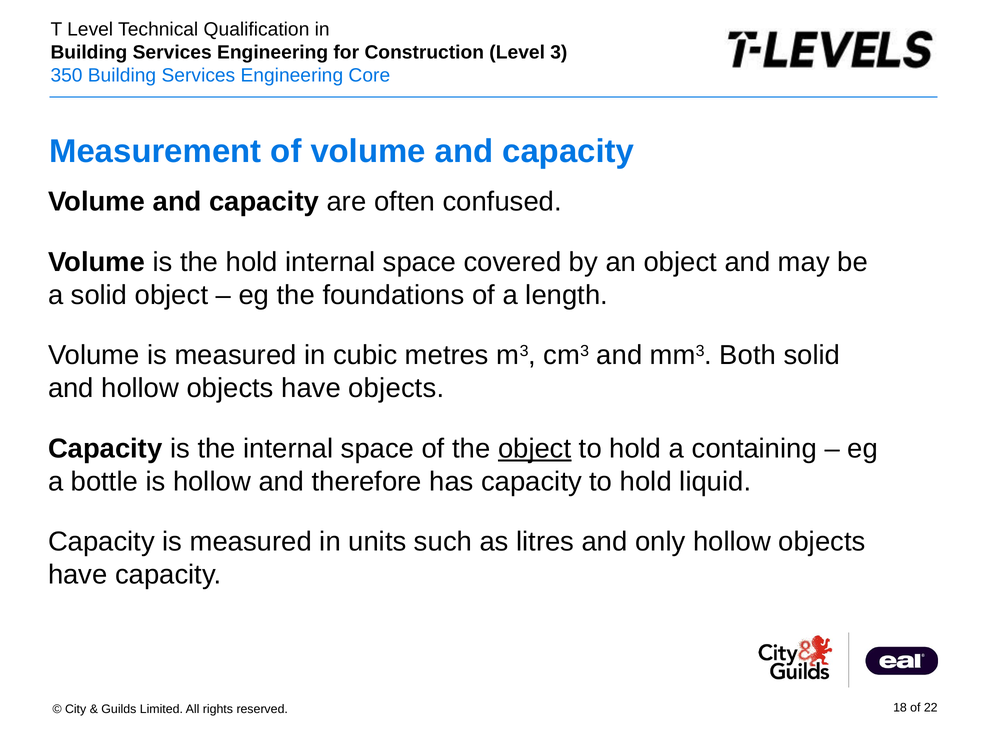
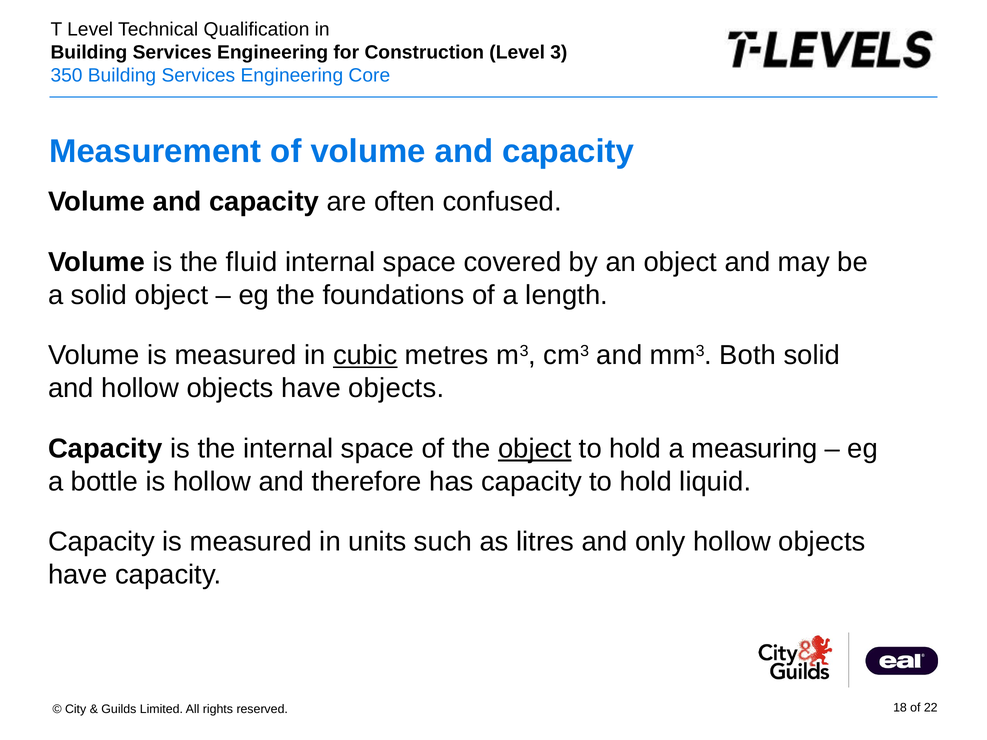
the hold: hold -> fluid
cubic underline: none -> present
containing: containing -> measuring
